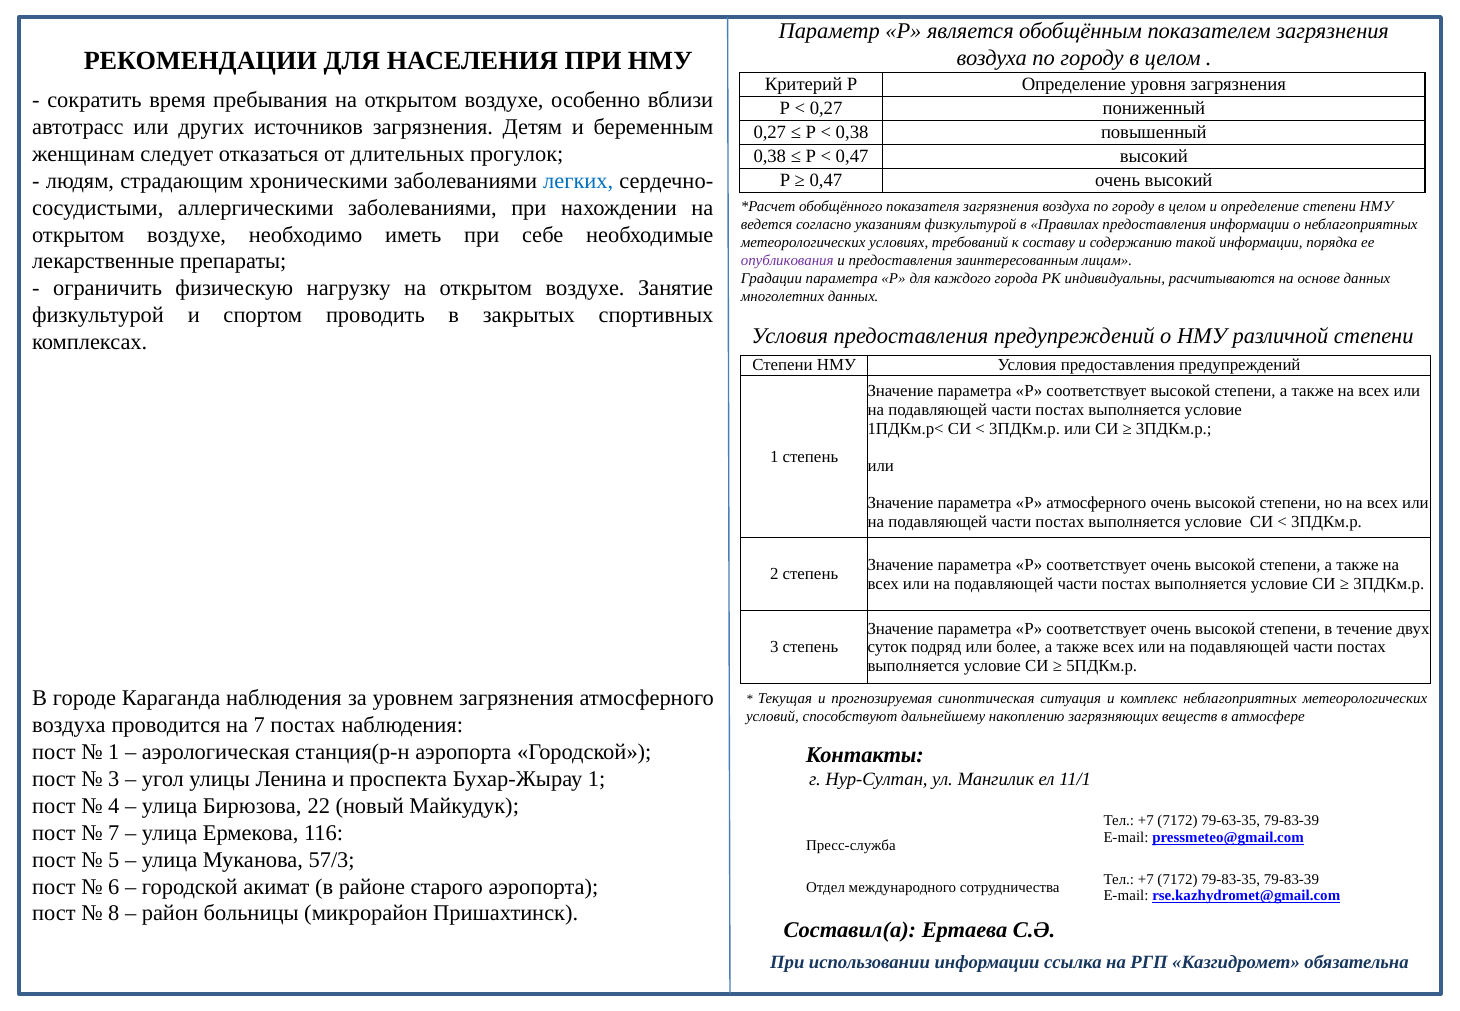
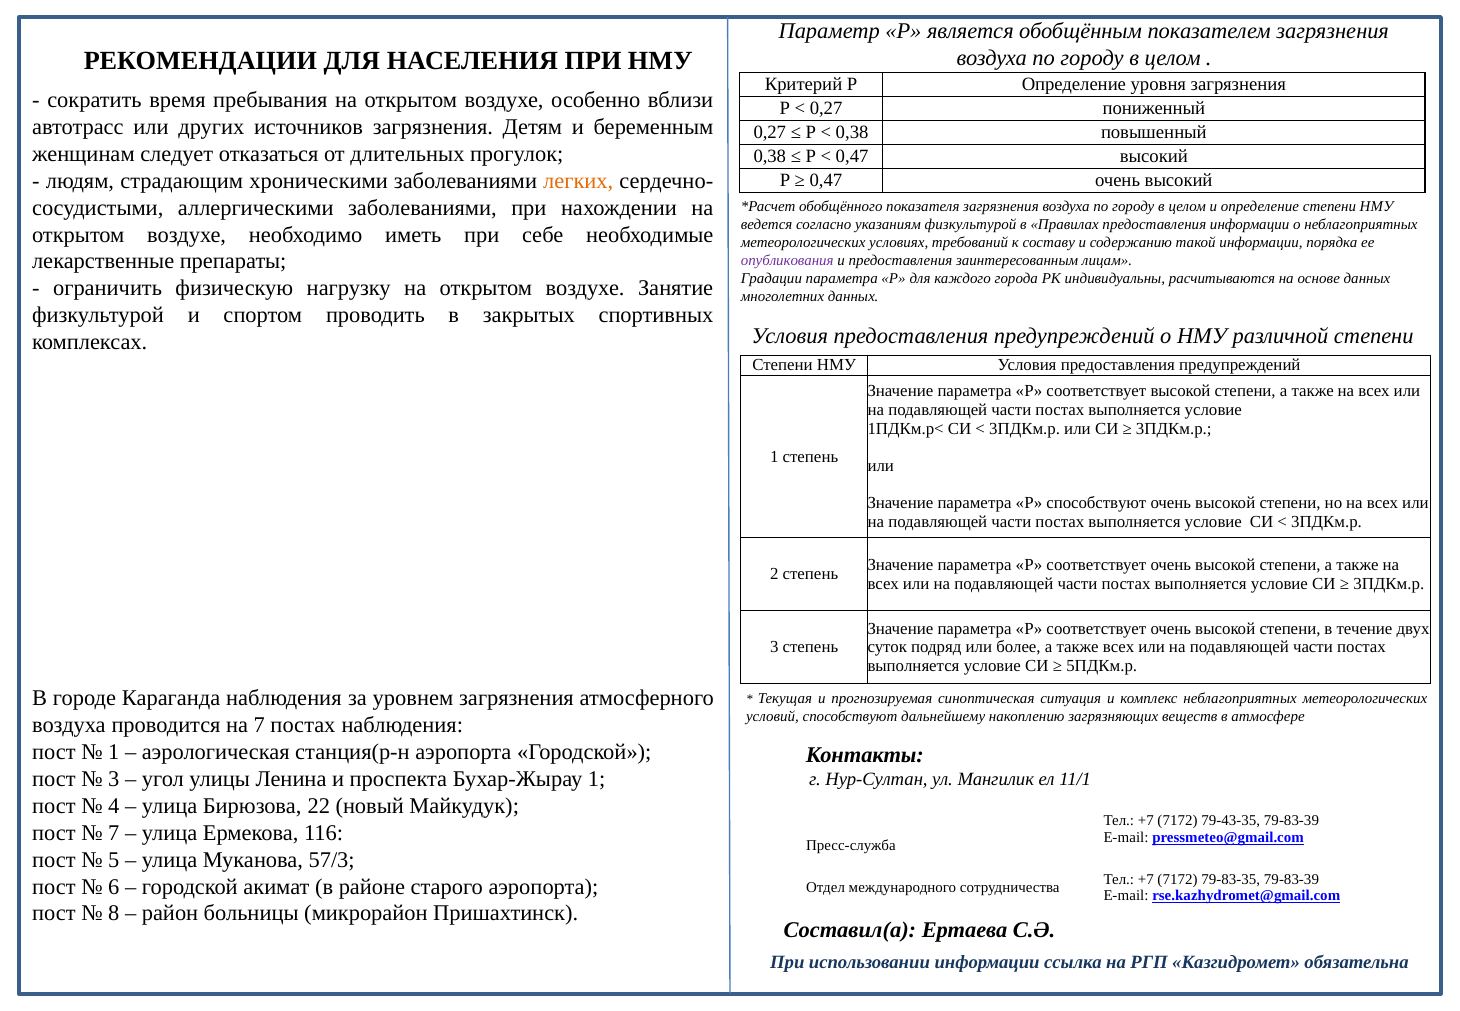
легких colour: blue -> orange
Р атмосферного: атмосферного -> способствуют
79-63-35: 79-63-35 -> 79-43-35
